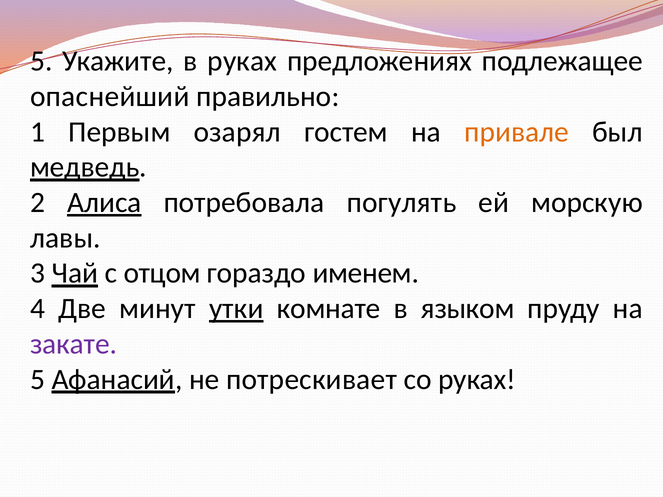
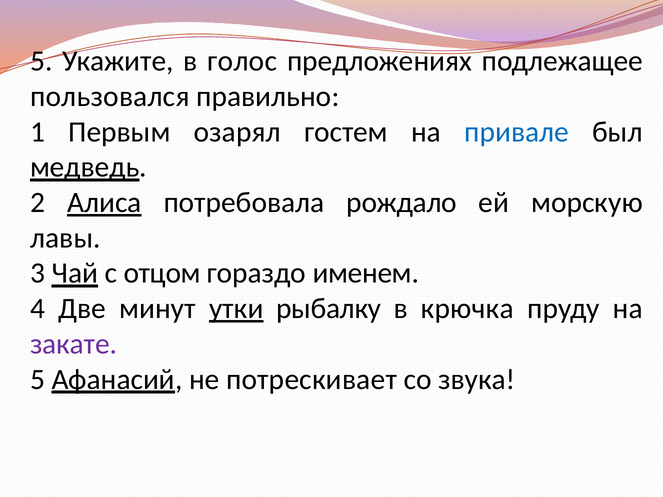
в руках: руках -> голос
опаснейший: опаснейший -> пользовался
привале colour: orange -> blue
погулять: погулять -> рождало
комнате: комнате -> рыбалку
языком: языком -> крючка
со руках: руках -> звука
